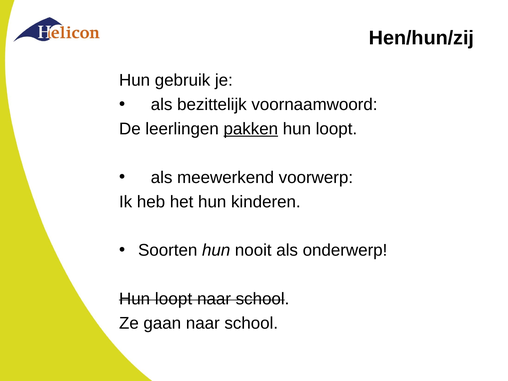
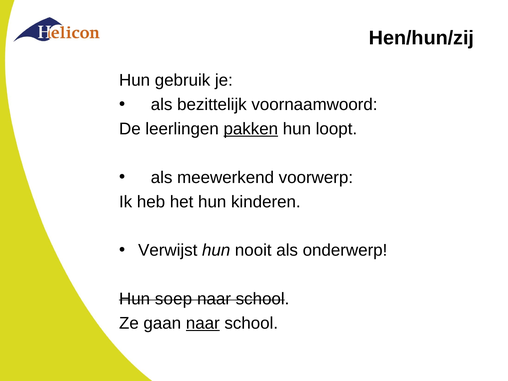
Soorten: Soorten -> Verwijst
loopt at (174, 299): loopt -> soep
naar at (203, 323) underline: none -> present
